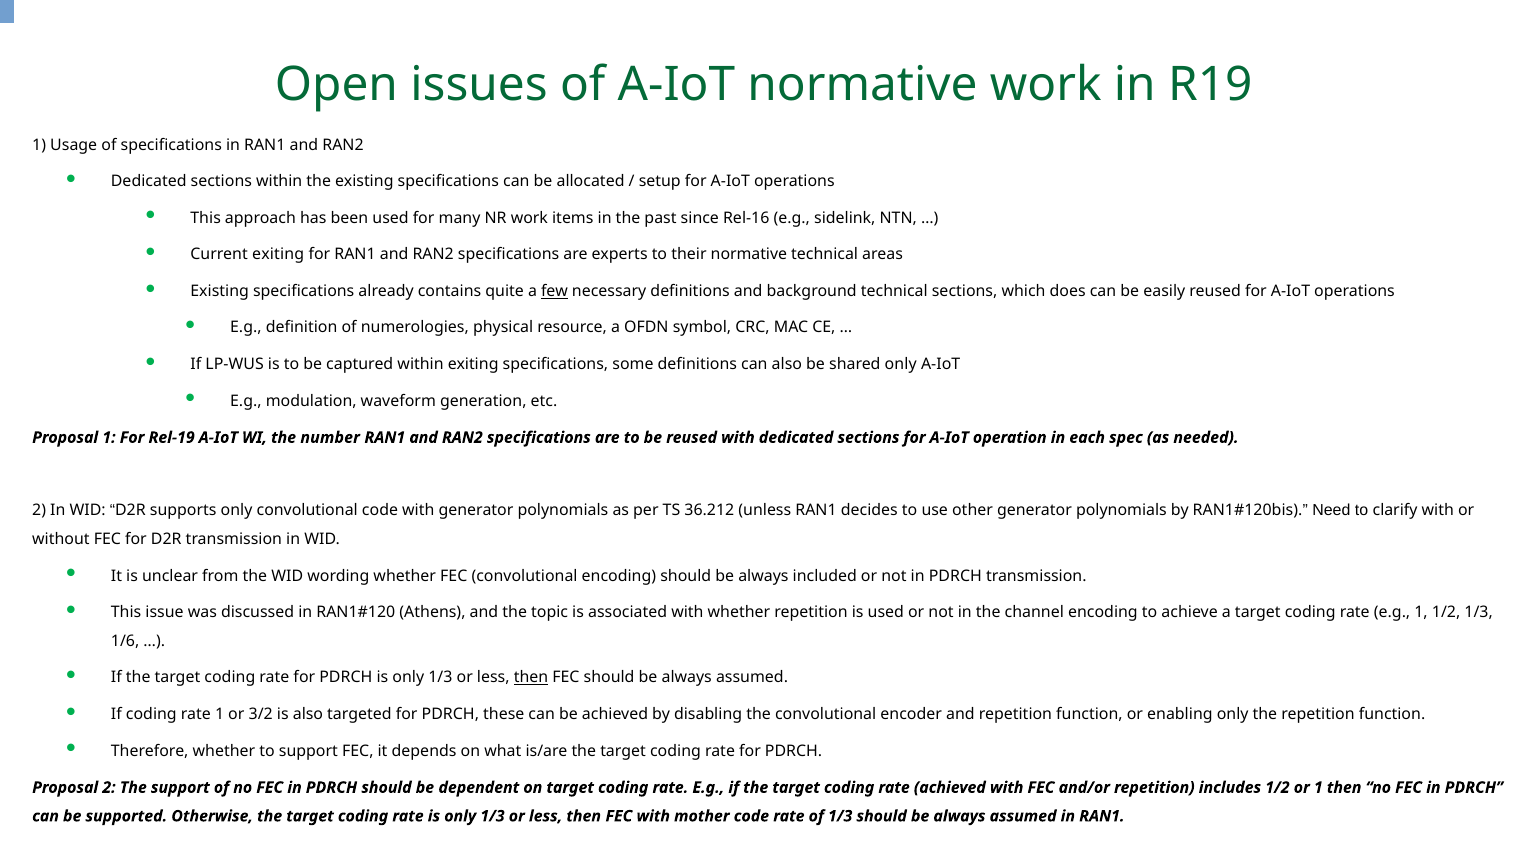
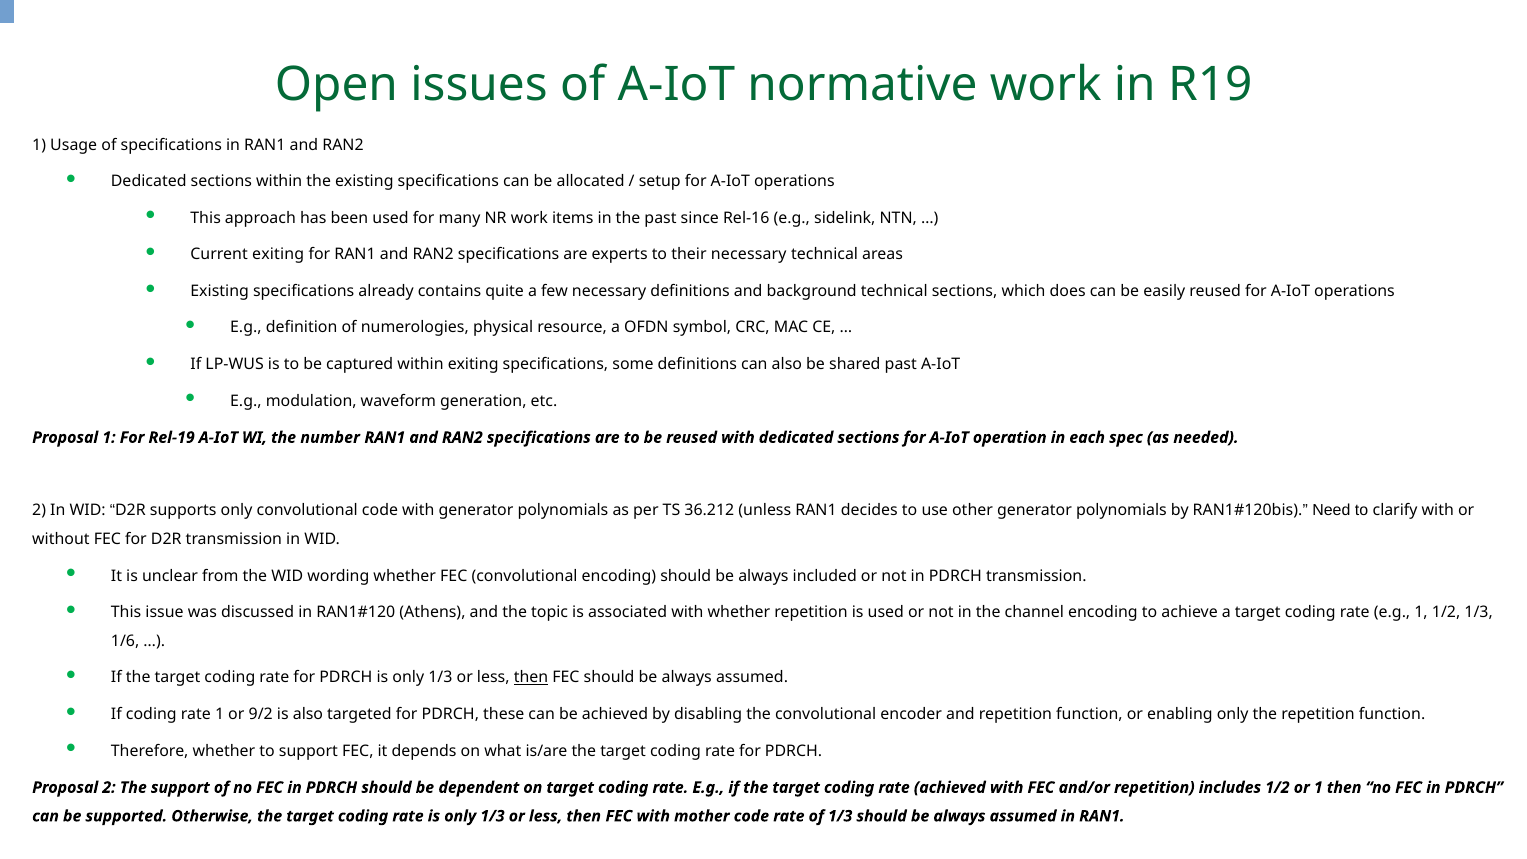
their normative: normative -> necessary
few underline: present -> none
shared only: only -> past
3/2: 3/2 -> 9/2
